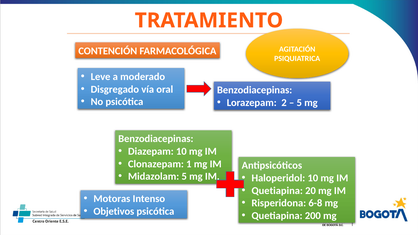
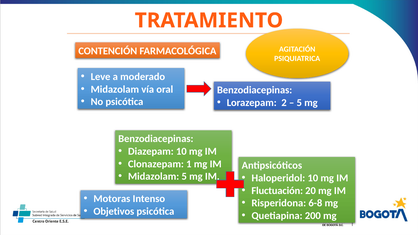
Disgregado at (115, 89): Disgregado -> Midazolam
Quetiapina at (277, 191): Quetiapina -> Fluctuación
